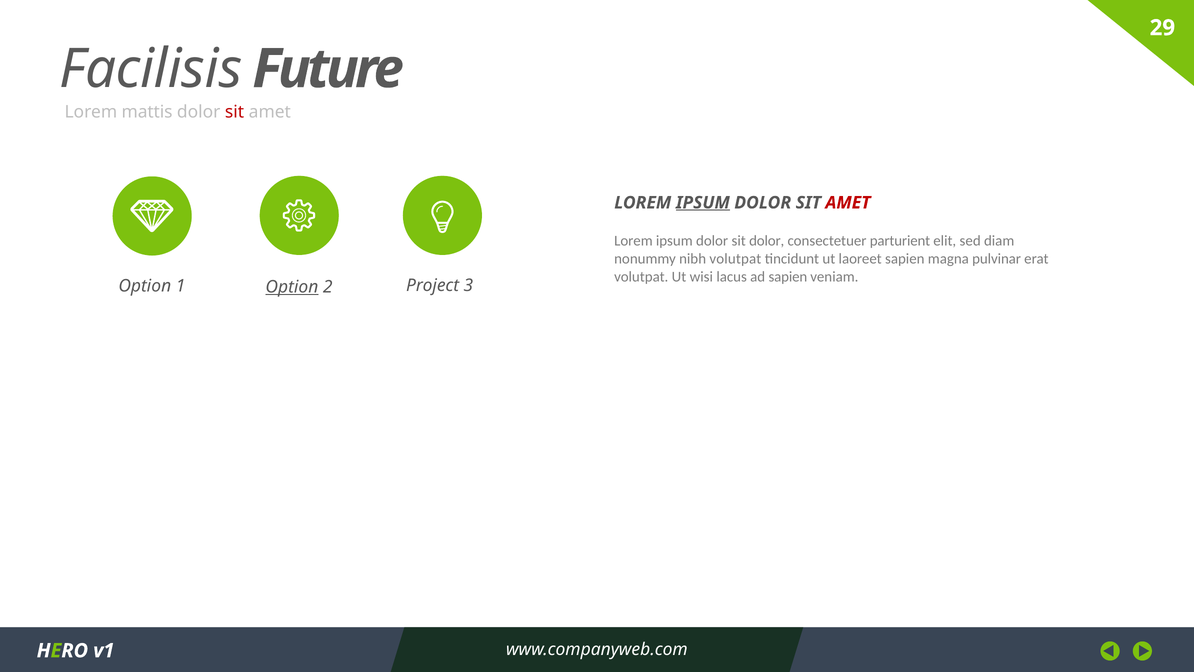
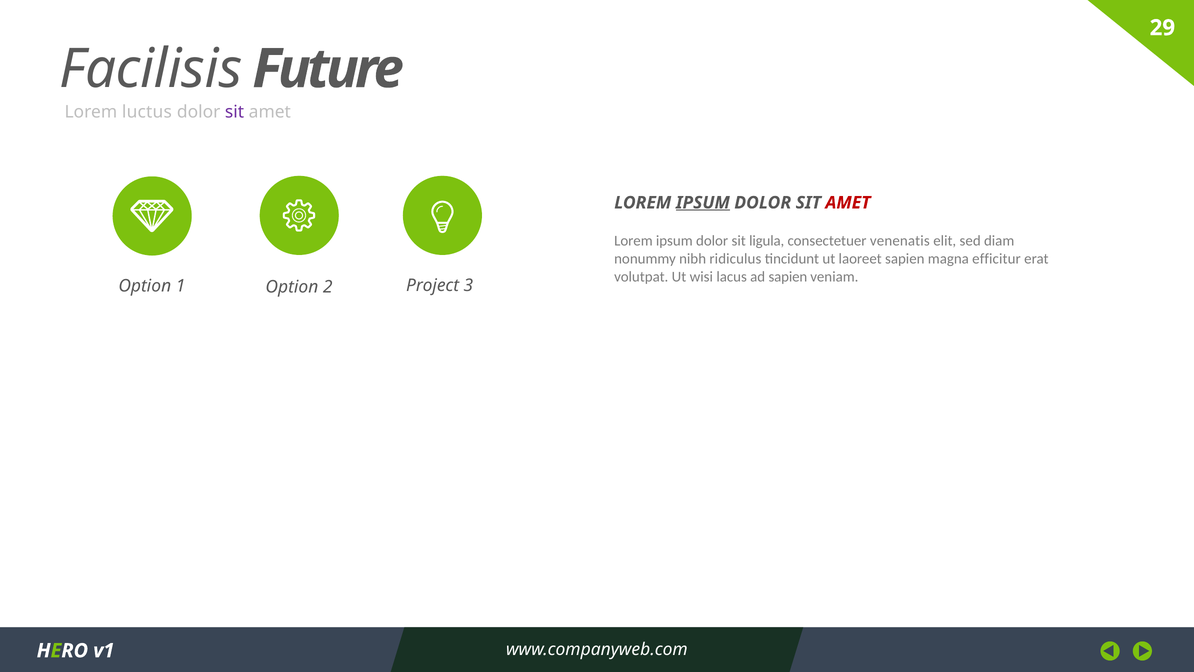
mattis: mattis -> luctus
sit at (235, 112) colour: red -> purple
sit dolor: dolor -> ligula
parturient: parturient -> venenatis
nibh volutpat: volutpat -> ridiculus
pulvinar: pulvinar -> efficitur
Option at (292, 287) underline: present -> none
